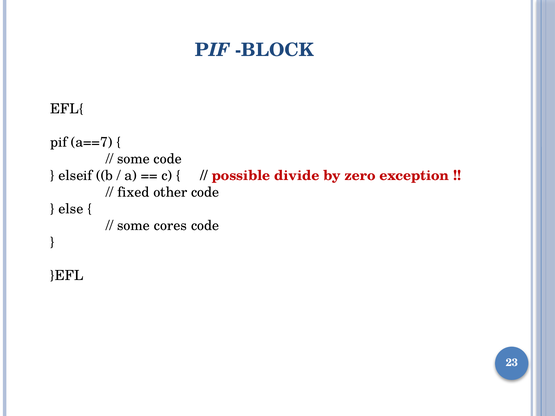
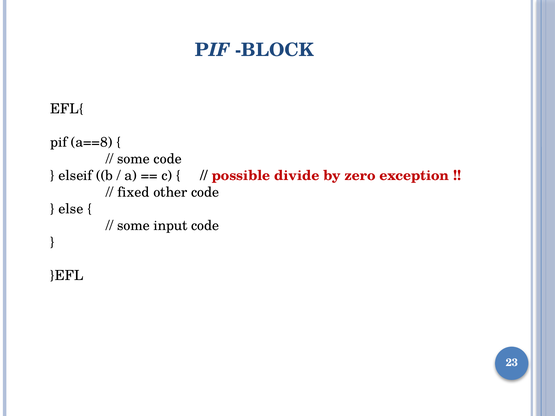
a==7: a==7 -> a==8
cores: cores -> input
